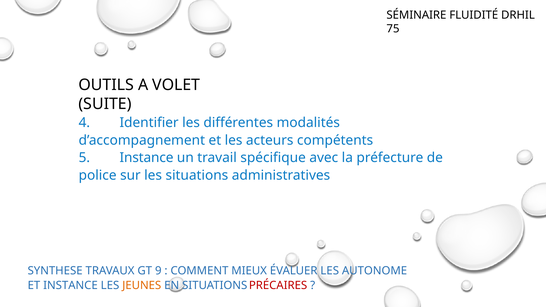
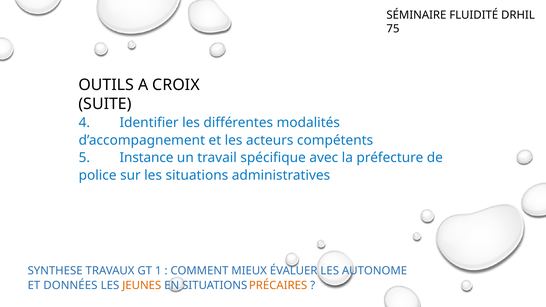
VOLET: VOLET -> CROIX
9: 9 -> 1
ET INSTANCE: INSTANCE -> DONNÉES
PRÉCAIRES colour: red -> orange
